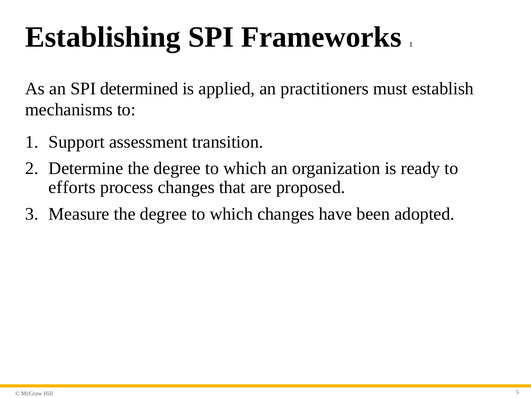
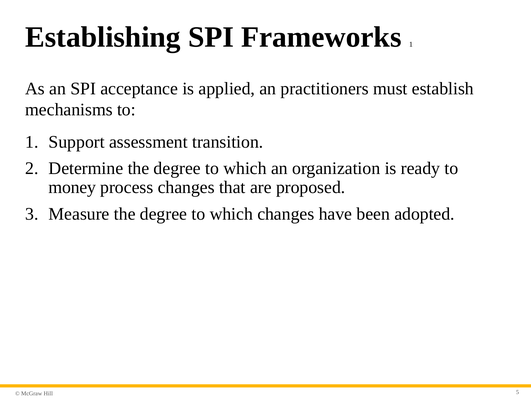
determined: determined -> acceptance
efforts: efforts -> money
